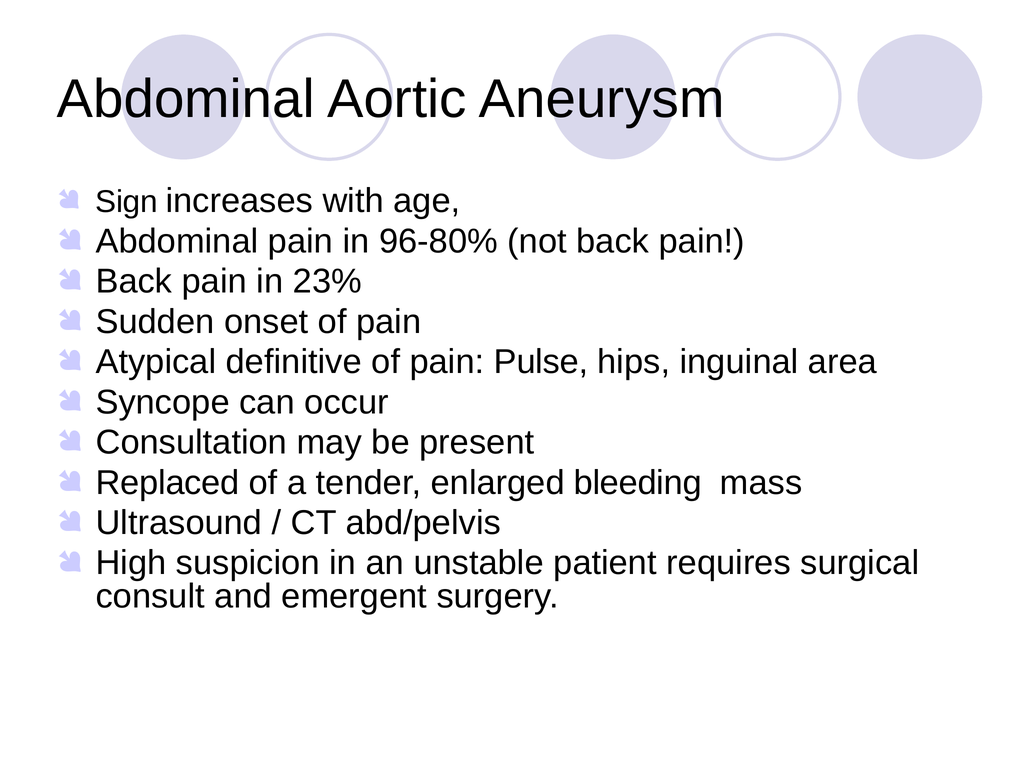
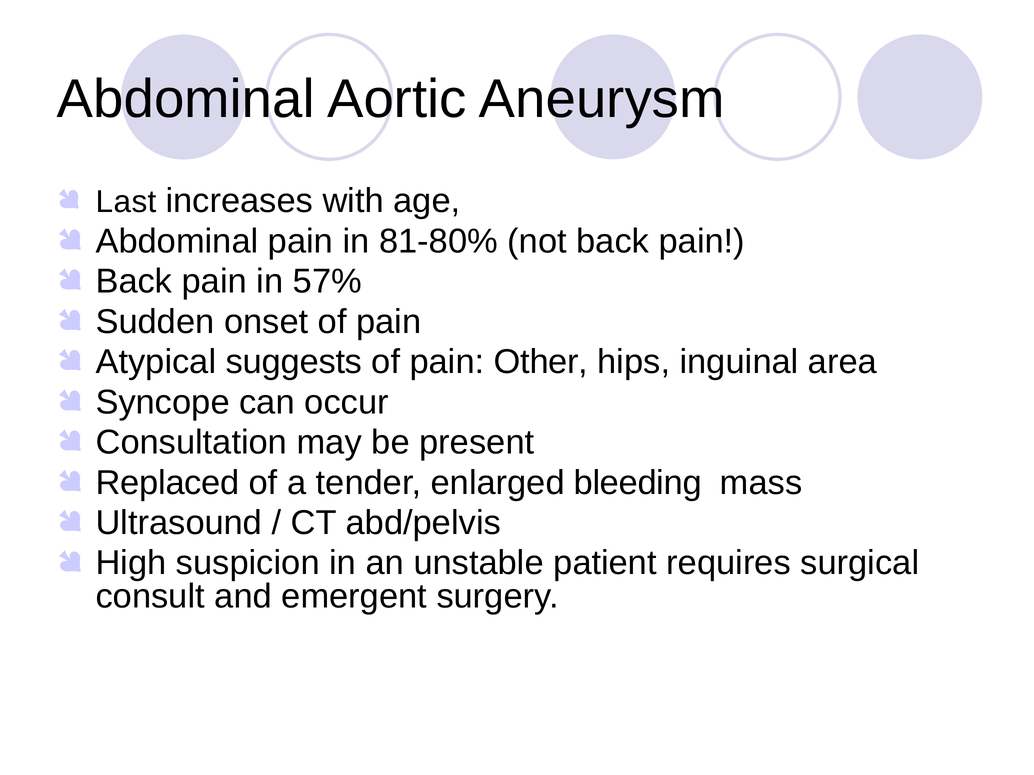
Sign: Sign -> Last
96-80%: 96-80% -> 81-80%
23%: 23% -> 57%
definitive: definitive -> suggests
Pulse: Pulse -> Other
